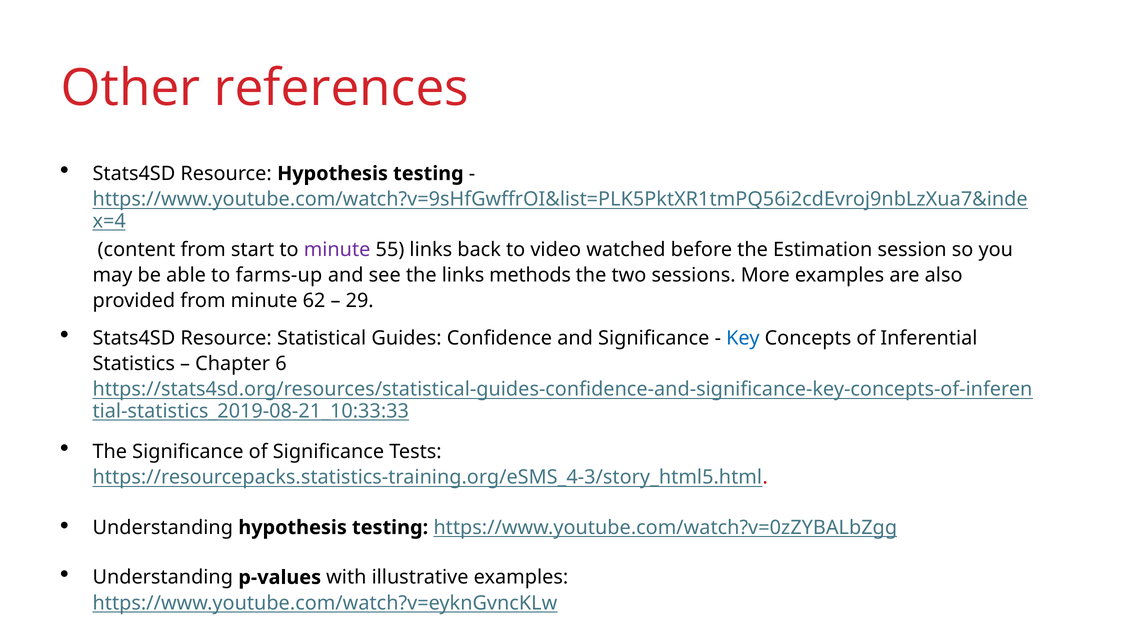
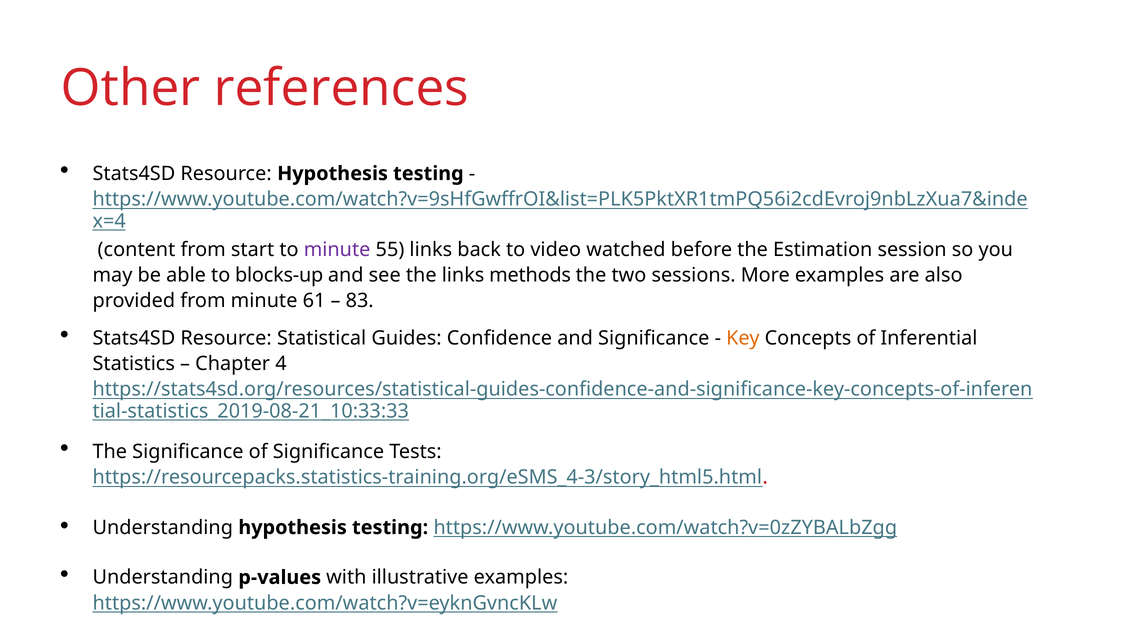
farms-up: farms-up -> blocks-up
62: 62 -> 61
29: 29 -> 83
Key colour: blue -> orange
6: 6 -> 4
